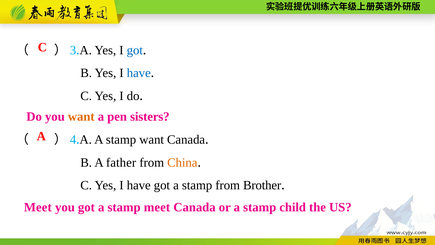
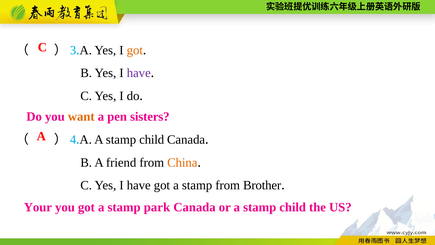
got at (135, 50) colour: blue -> orange
have at (139, 73) colour: blue -> purple
A A stamp want: want -> child
father: father -> friend
Meet at (38, 207): Meet -> Your
stamp meet: meet -> park
